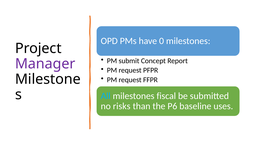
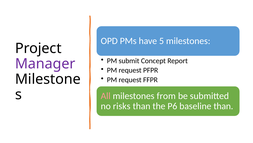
0: 0 -> 5
All colour: light blue -> pink
fiscal: fiscal -> from
baseline uses: uses -> than
